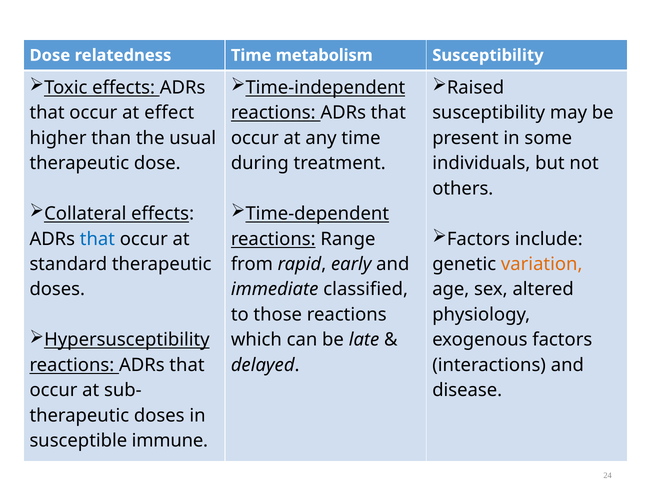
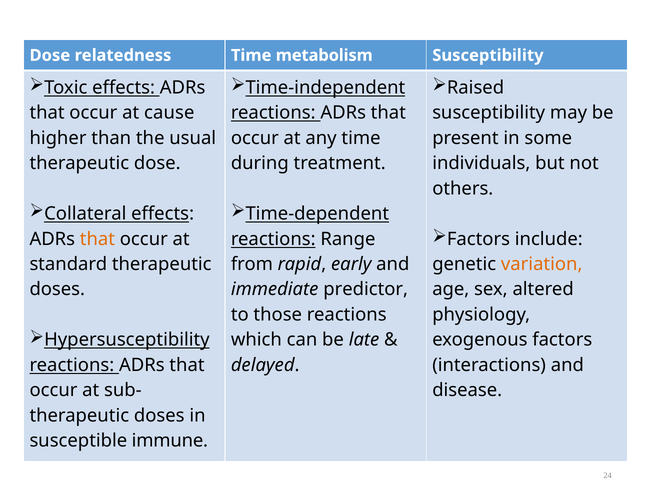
effect: effect -> cause
that at (97, 239) colour: blue -> orange
classified: classified -> predictor
